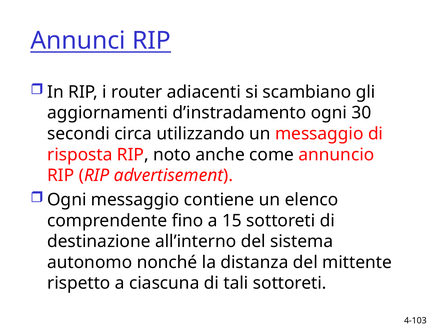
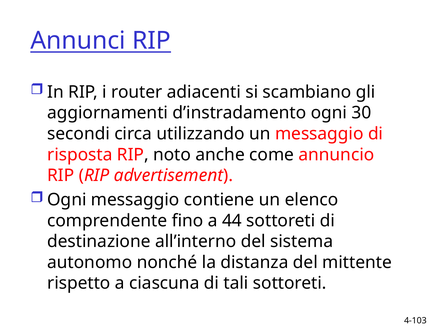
15: 15 -> 44
